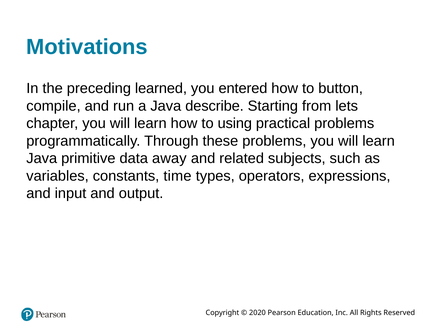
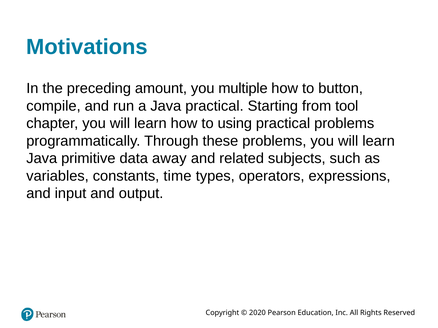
learned: learned -> amount
entered: entered -> multiple
Java describe: describe -> practical
lets: lets -> tool
